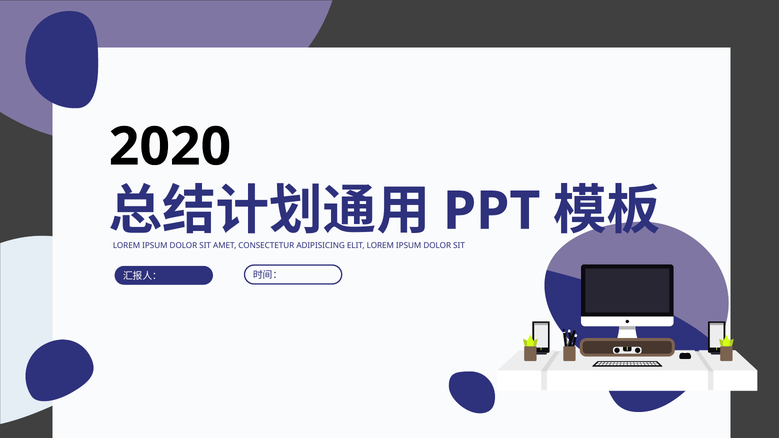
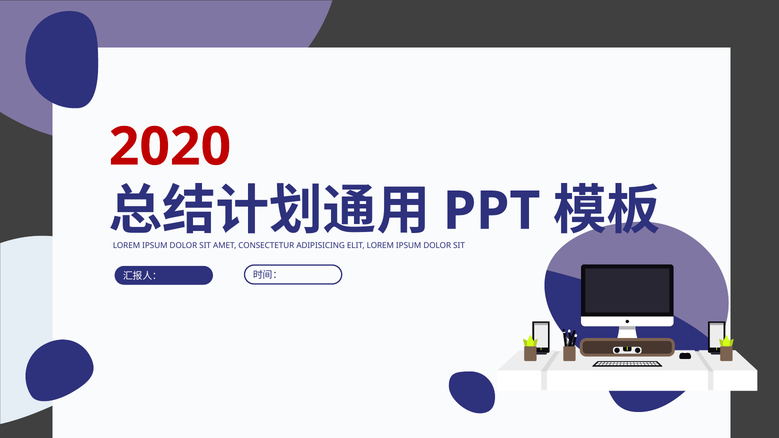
2020 colour: black -> red
